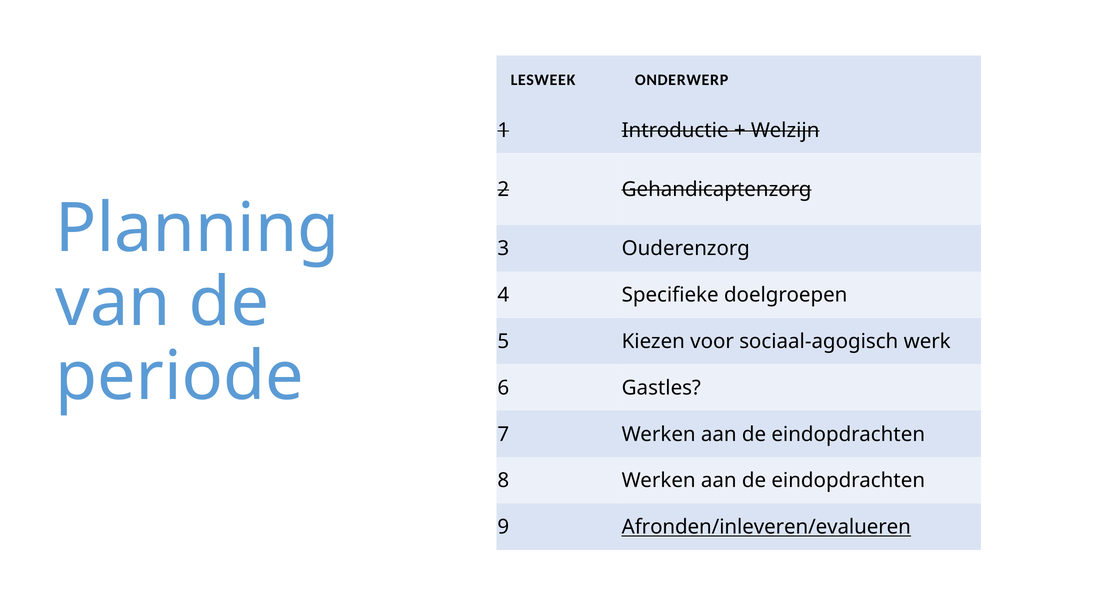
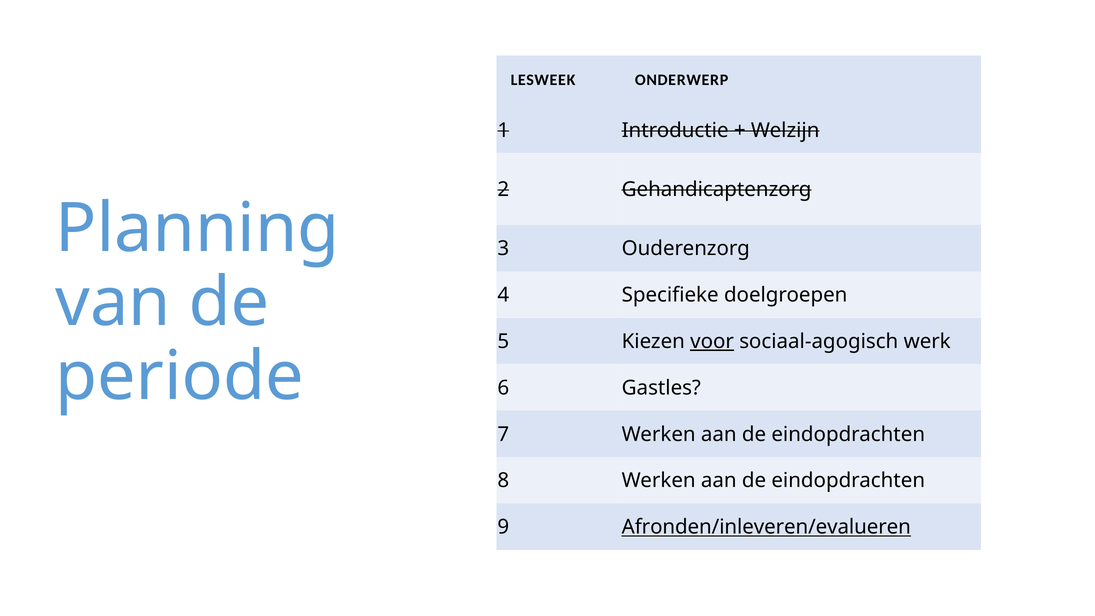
voor underline: none -> present
